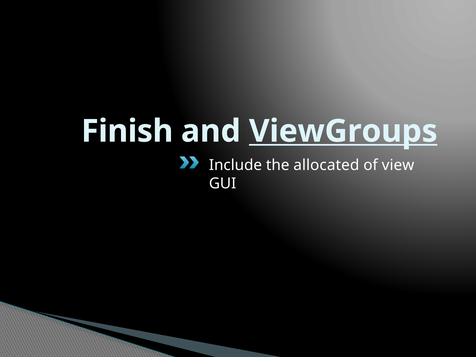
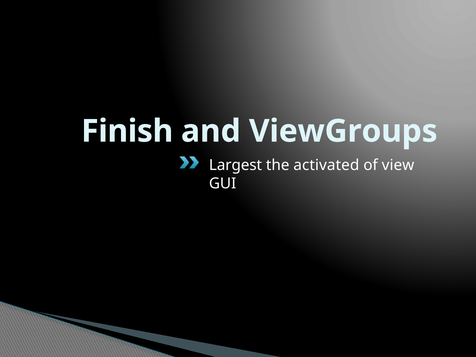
ViewGroups underline: present -> none
Include: Include -> Largest
allocated: allocated -> activated
